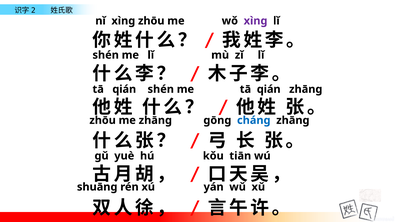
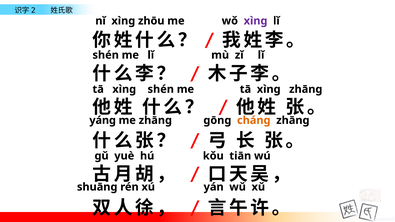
qián at (124, 89): qián -> xìng
me tā qián: qián -> xìng
zhōu at (103, 120): zhōu -> yánɡ
chánɡ colour: blue -> orange
